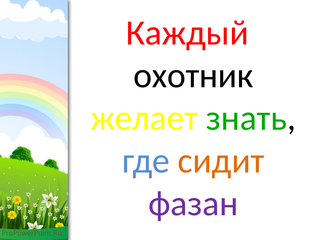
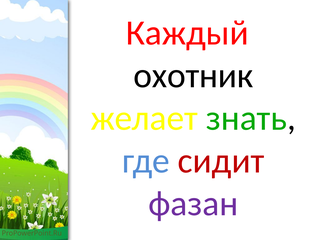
сидит colour: orange -> red
